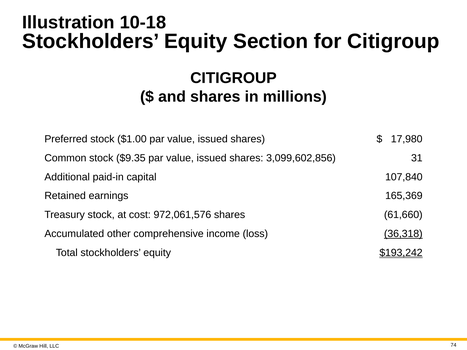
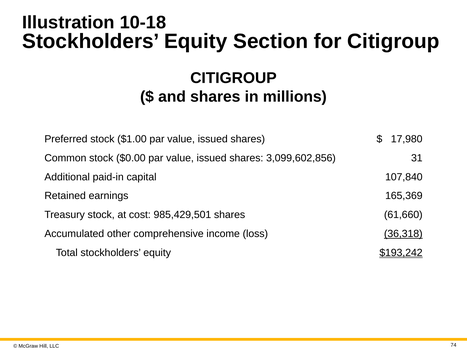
$9.35: $9.35 -> $0.00
972,061,576: 972,061,576 -> 985,429,501
